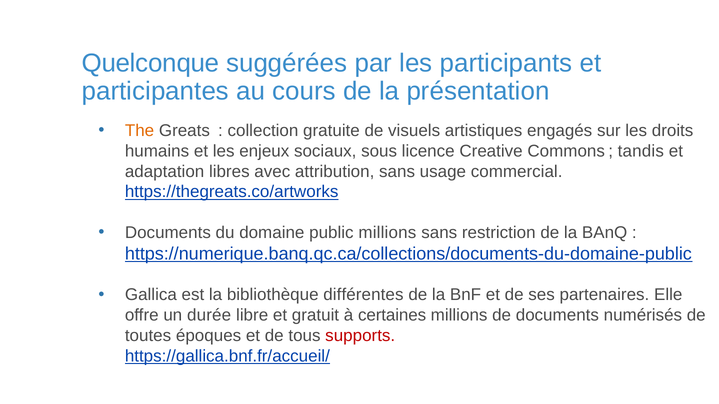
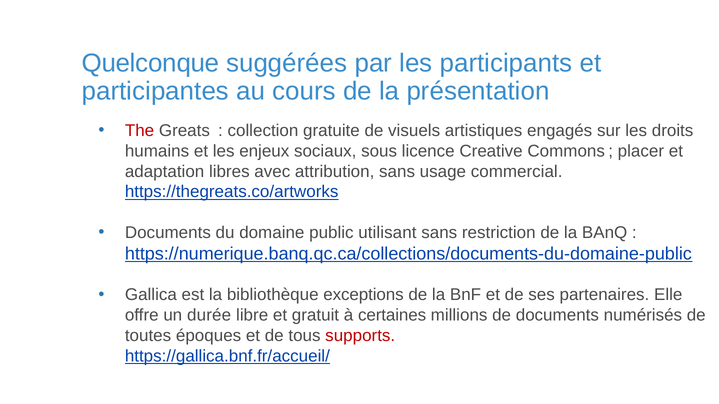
The colour: orange -> red
tandis: tandis -> placer
public millions: millions -> utilisant
différentes: différentes -> exceptions
